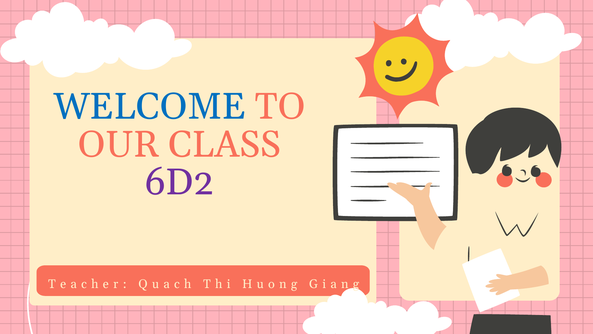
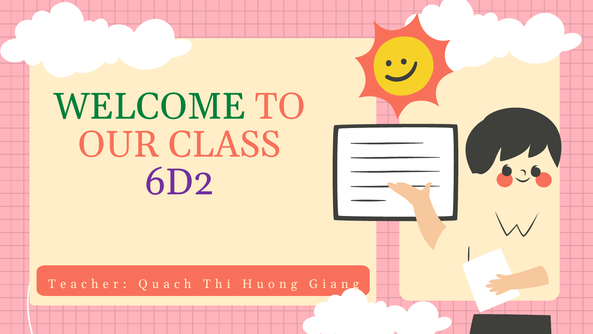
WELCOME colour: blue -> green
